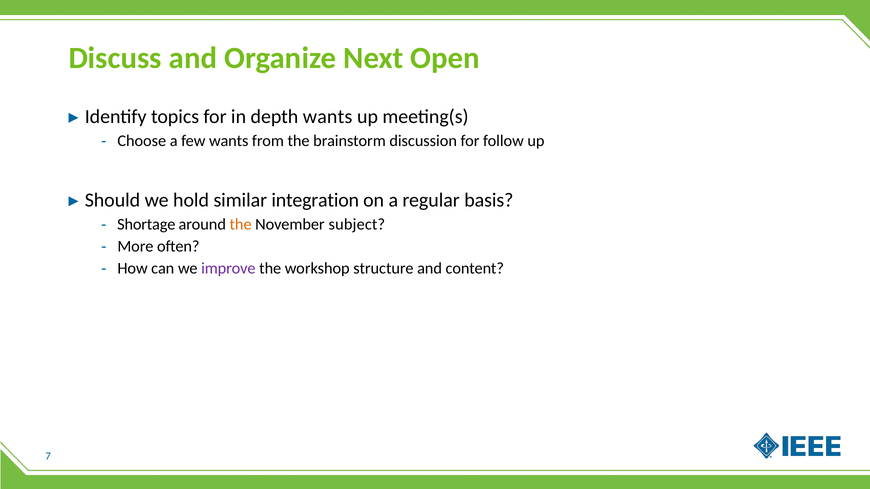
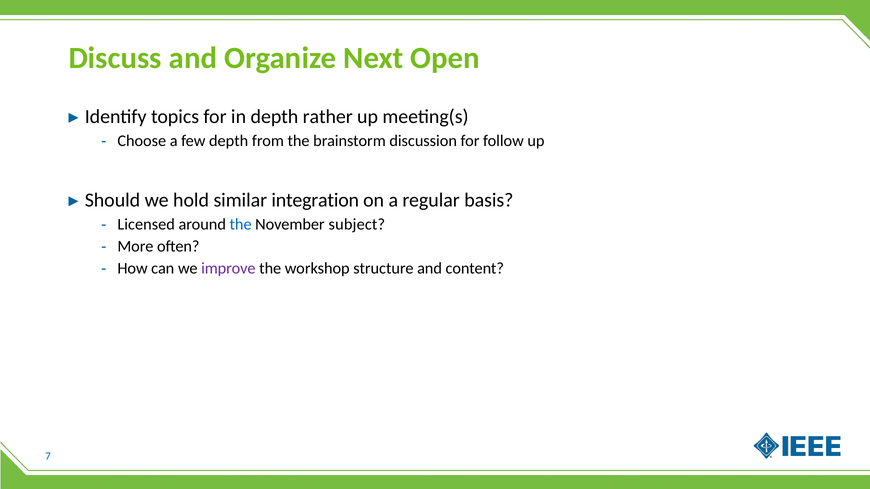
depth wants: wants -> rather
few wants: wants -> depth
Shortage: Shortage -> Licensed
the at (241, 224) colour: orange -> blue
